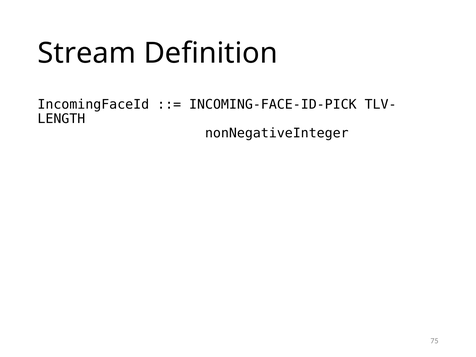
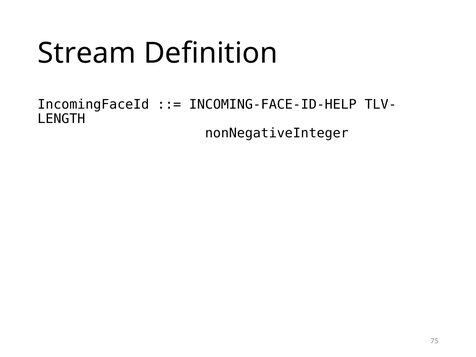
INCOMING-FACE-ID-PICK: INCOMING-FACE-ID-PICK -> INCOMING-FACE-ID-HELP
